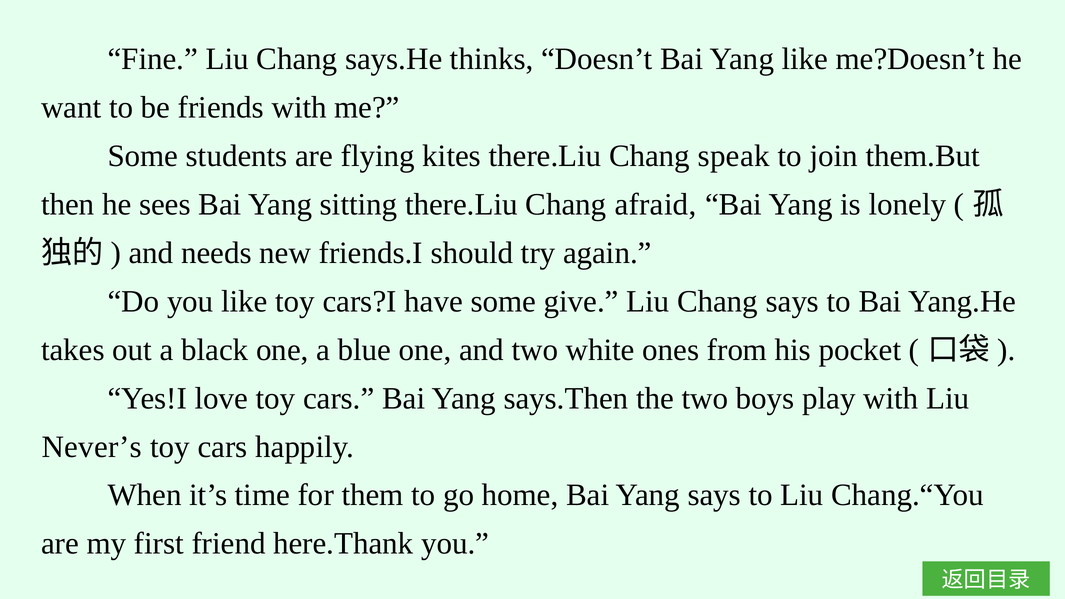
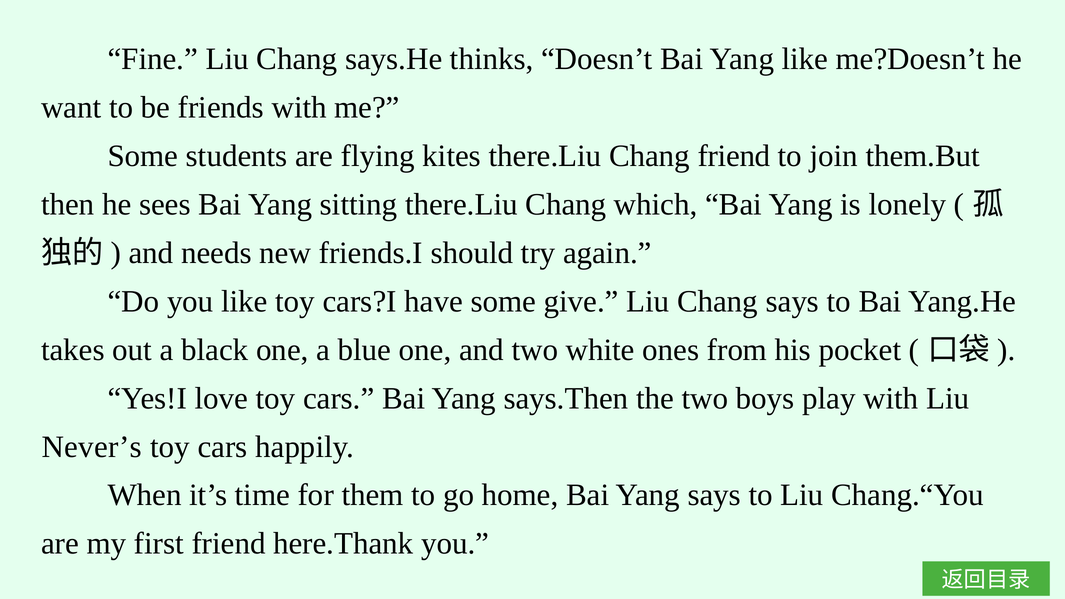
Chang speak: speak -> friend
afraid: afraid -> which
